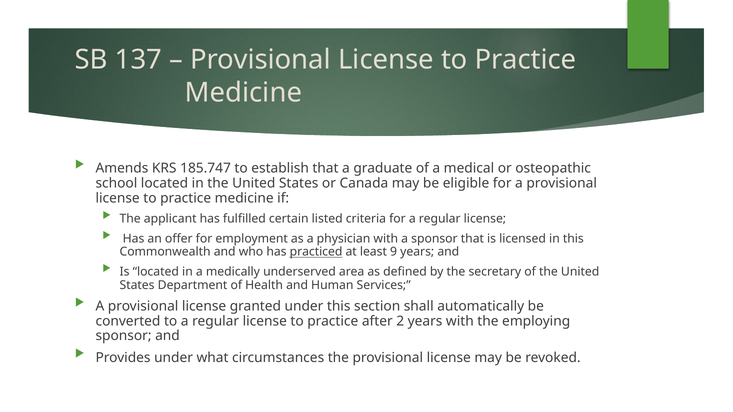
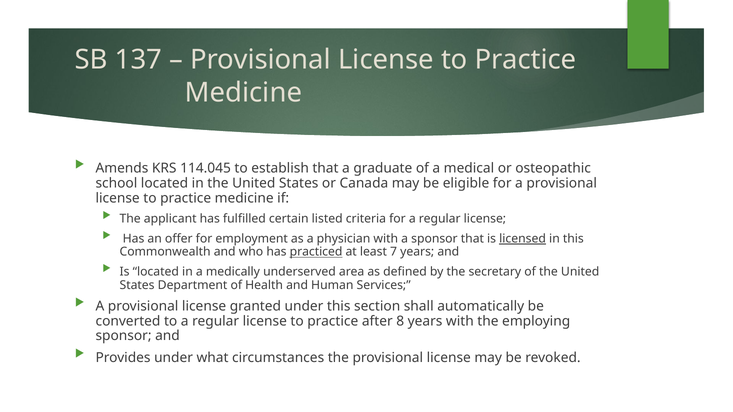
185.747: 185.747 -> 114.045
licensed underline: none -> present
9: 9 -> 7
2: 2 -> 8
